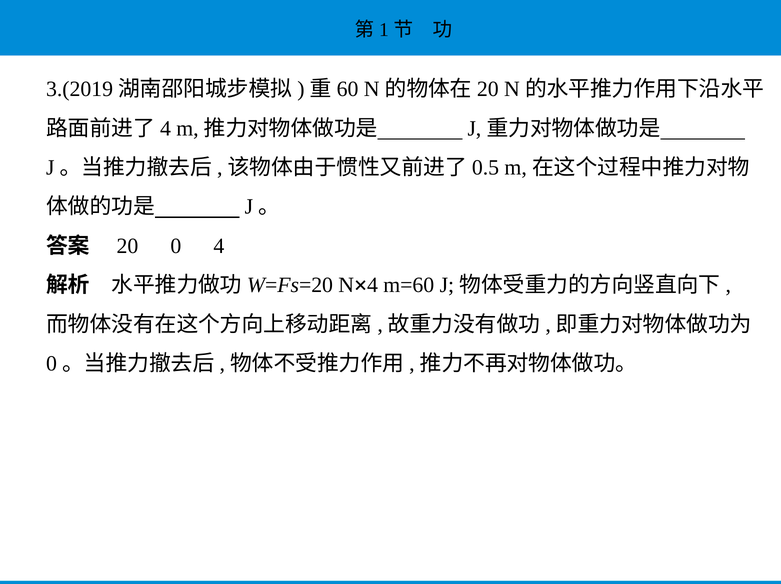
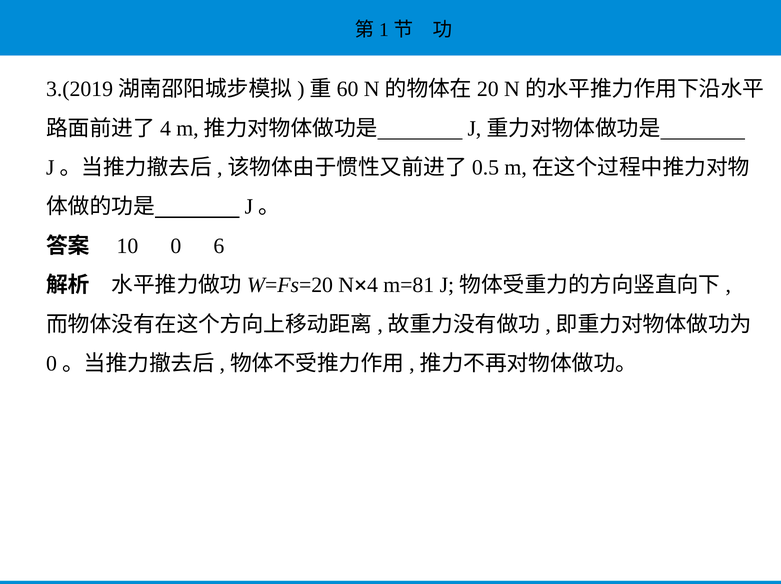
20: 20 -> 10
4: 4 -> 6
m=60: m=60 -> m=81
